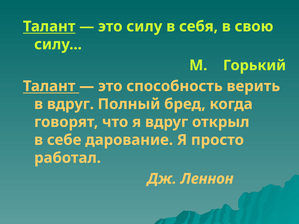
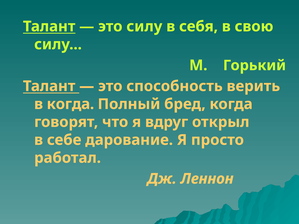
в вдруг: вдруг -> когда
